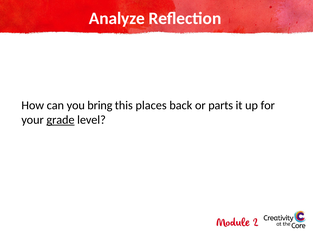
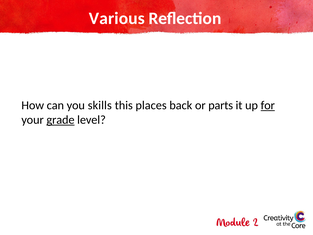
Analyze: Analyze -> Various
bring: bring -> skills
for underline: none -> present
